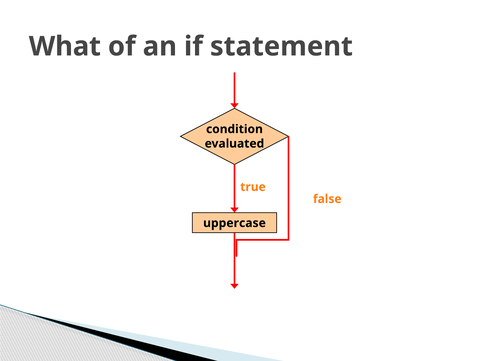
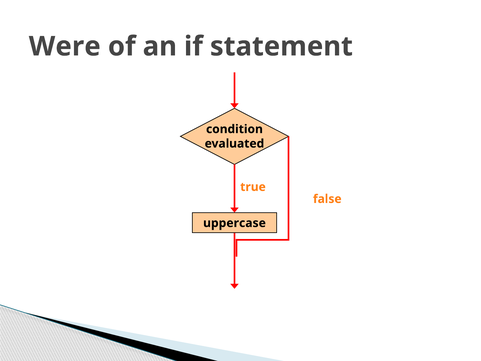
What: What -> Were
